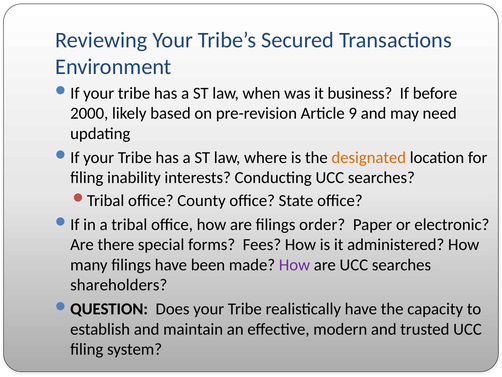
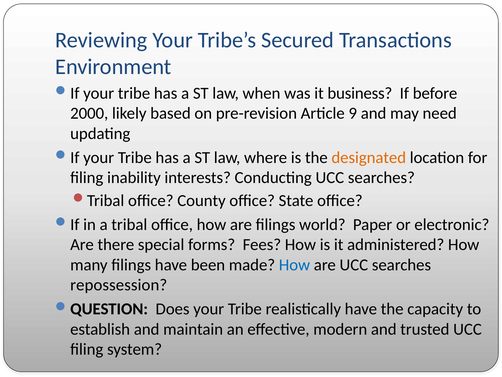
order: order -> world
How at (294, 265) colour: purple -> blue
shareholders: shareholders -> repossession
